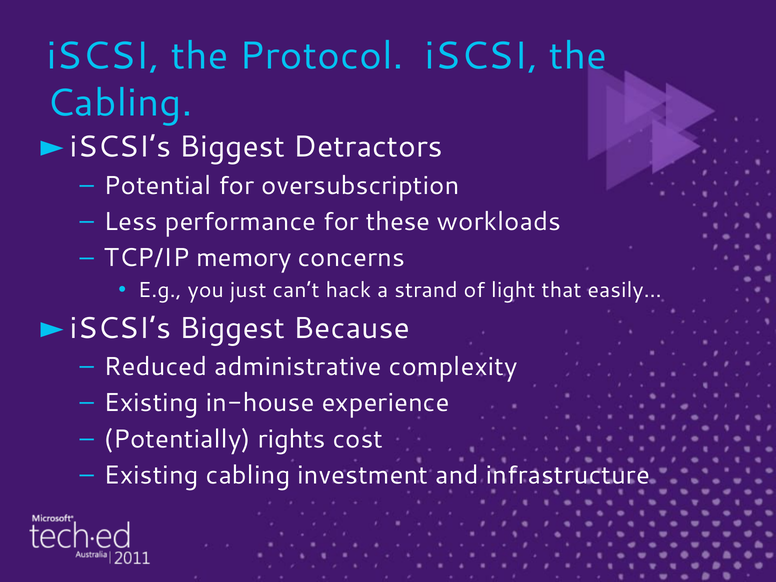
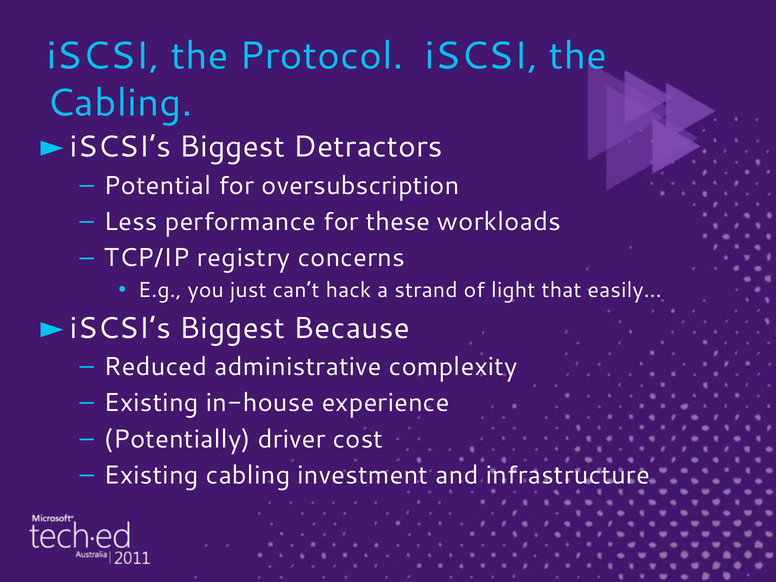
memory: memory -> registry
rights: rights -> driver
